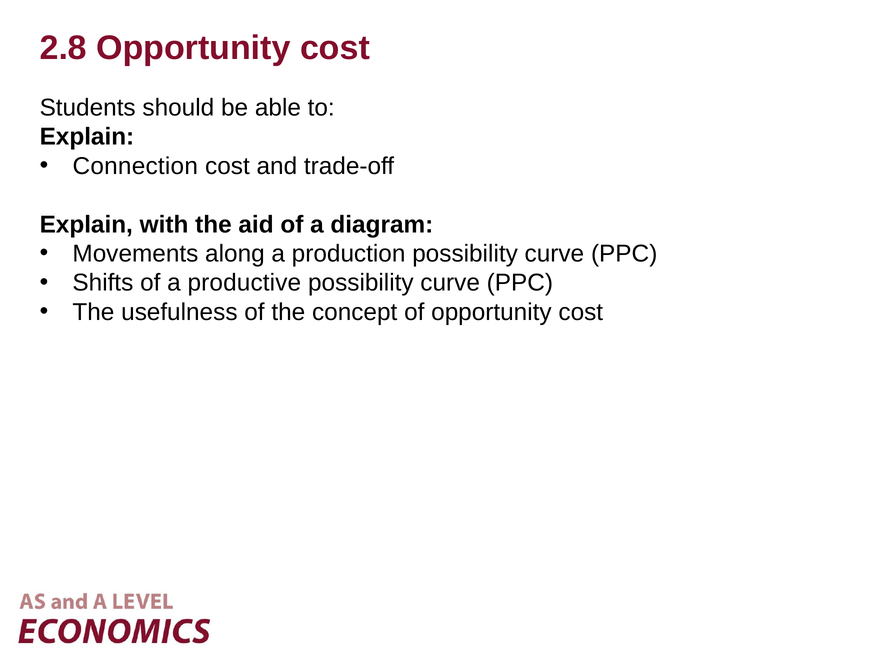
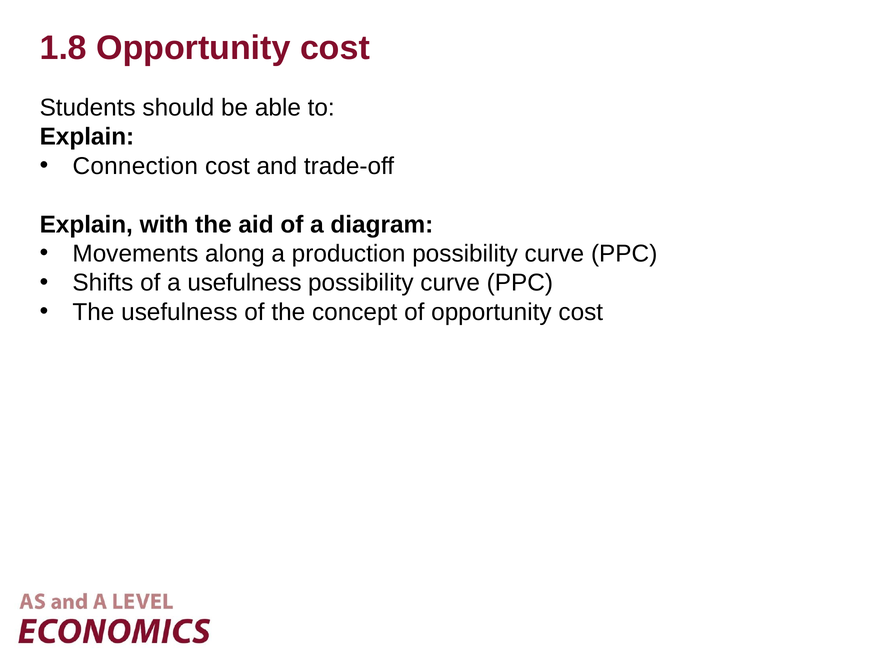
2.8: 2.8 -> 1.8
a productive: productive -> usefulness
